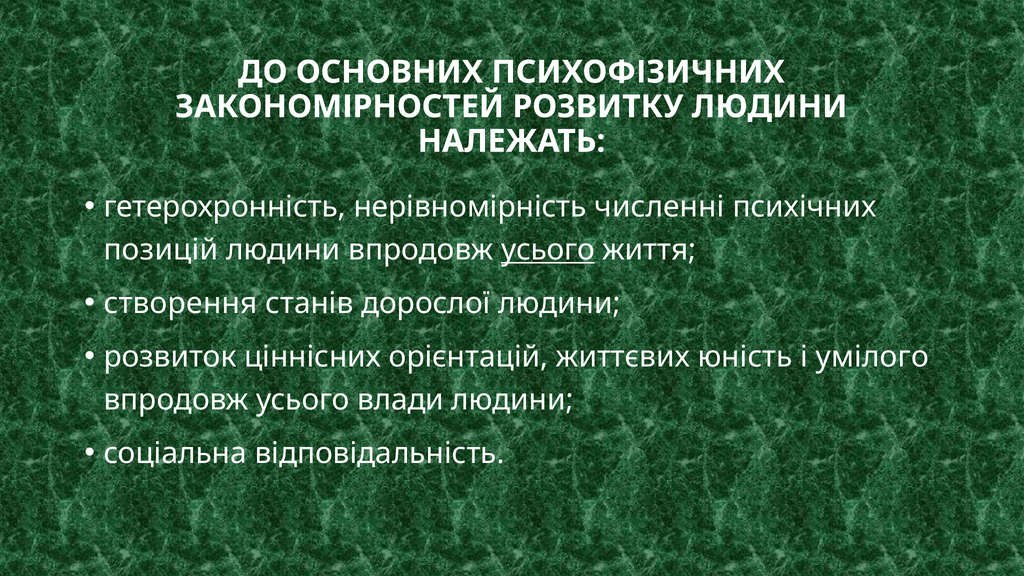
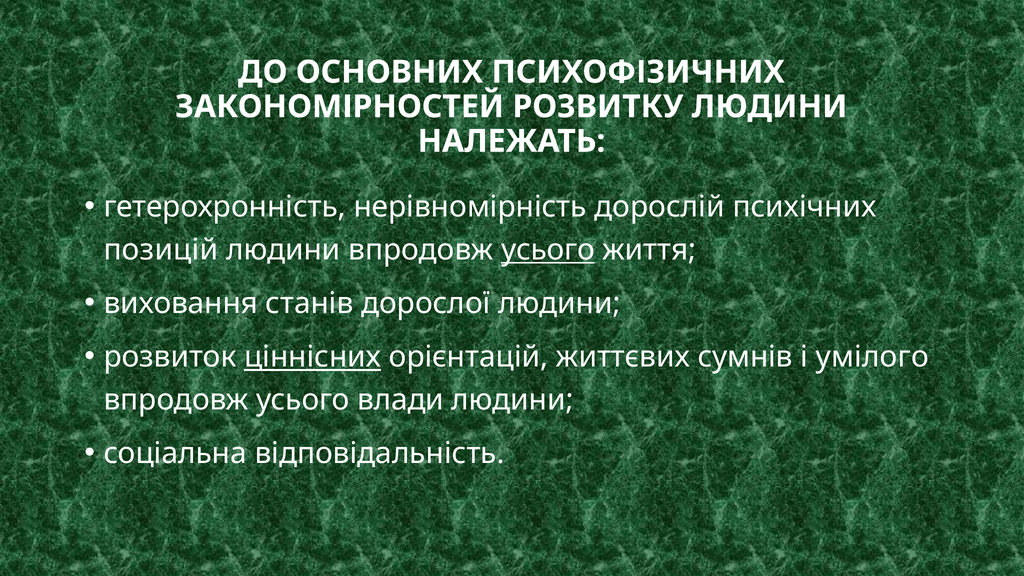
численні: численні -> дорослій
створення: створення -> виховання
ціннісних underline: none -> present
юність: юність -> сумнів
